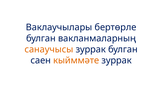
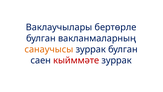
кыйммәте colour: orange -> red
